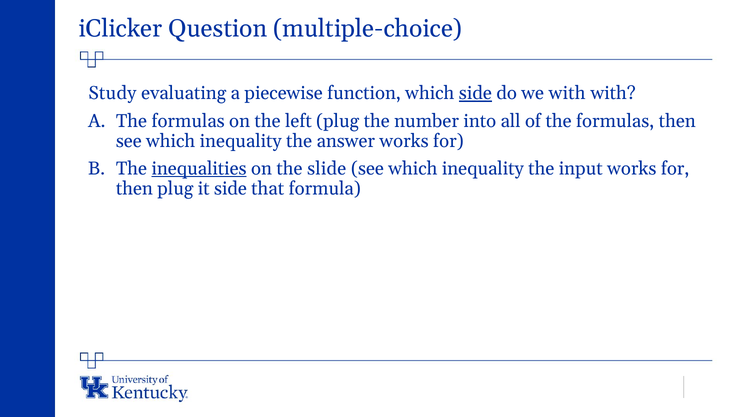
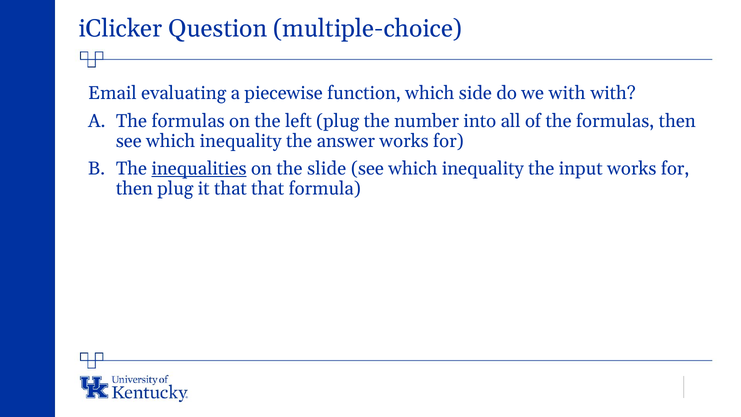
Study: Study -> Email
side at (475, 93) underline: present -> none
it side: side -> that
